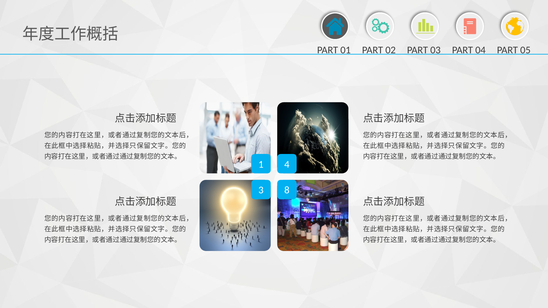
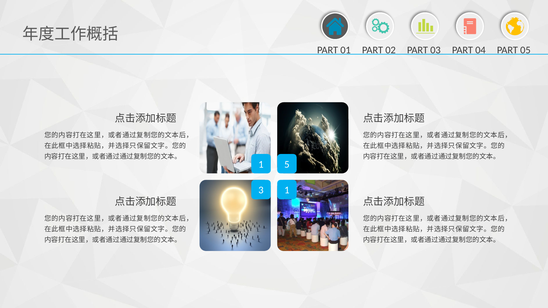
4: 4 -> 5
3 8: 8 -> 1
